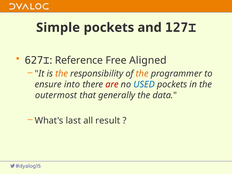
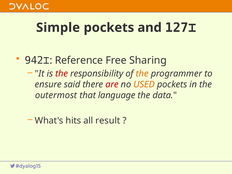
627⌶: 627⌶ -> 942⌶
Aligned: Aligned -> Sharing
the at (62, 74) colour: orange -> red
into: into -> said
USED colour: blue -> orange
generally: generally -> language
last: last -> hits
